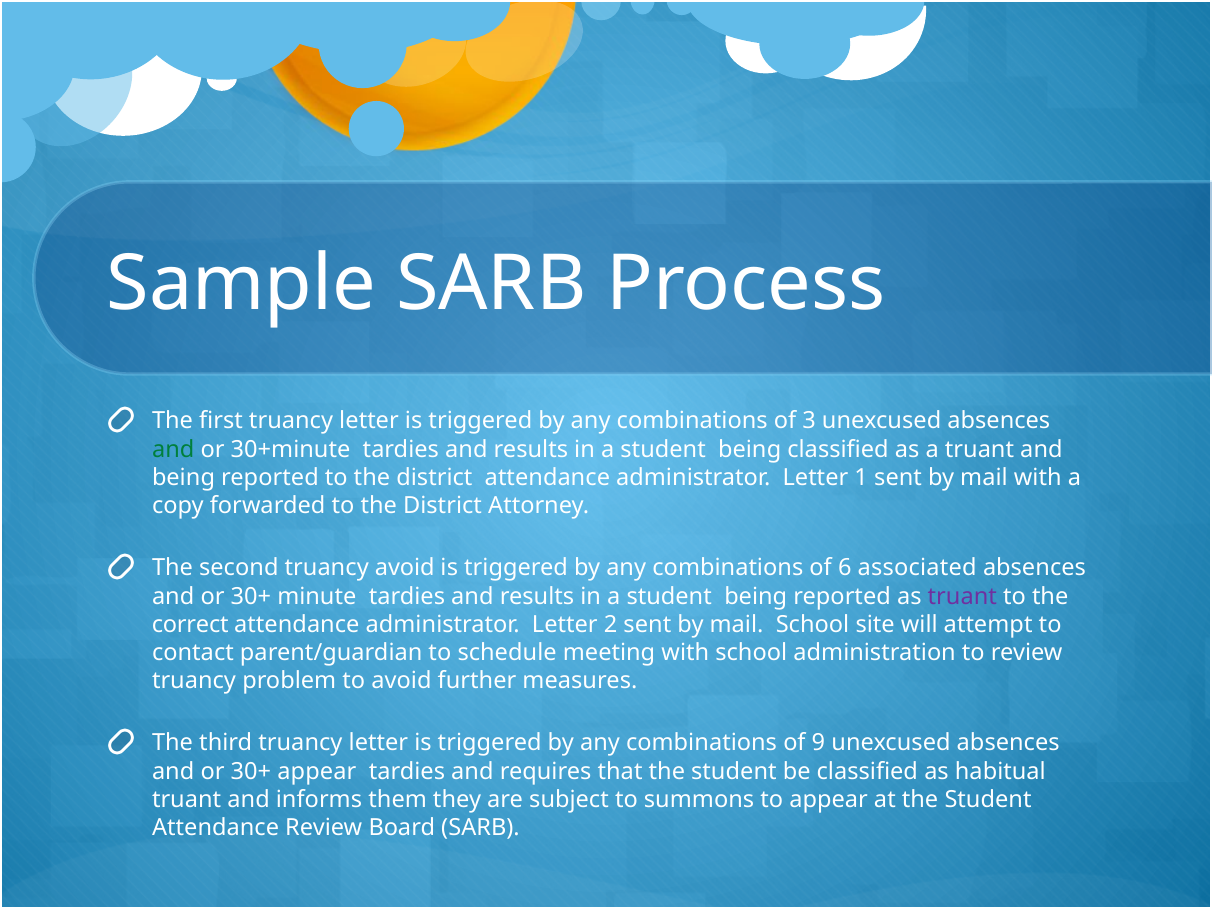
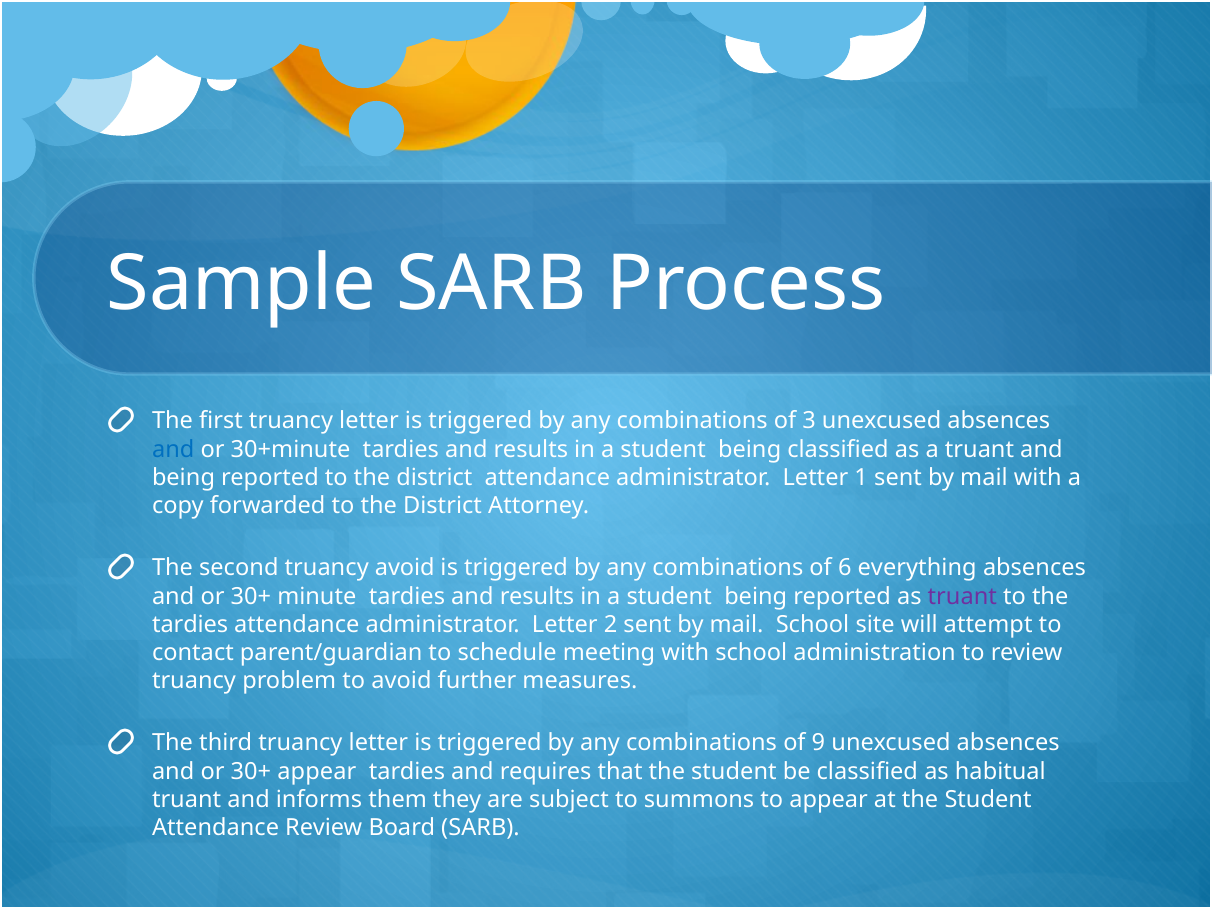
and at (173, 449) colour: green -> blue
associated: associated -> everything
correct at (190, 625): correct -> tardies
